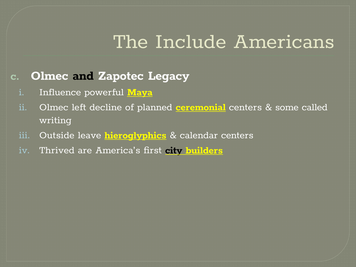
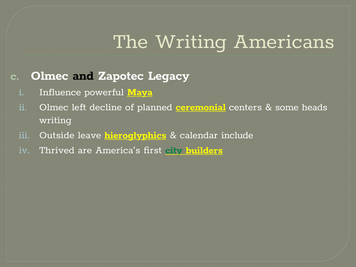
The Include: Include -> Writing
called: called -> heads
calendar centers: centers -> include
city colour: black -> green
